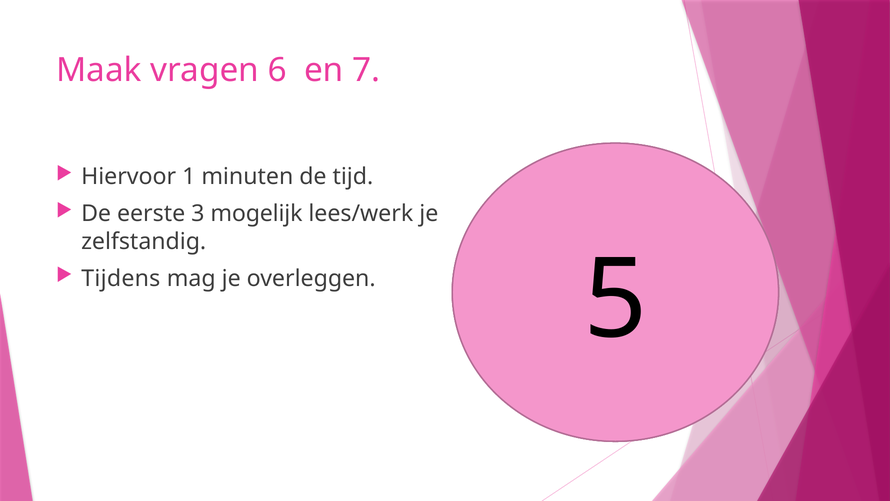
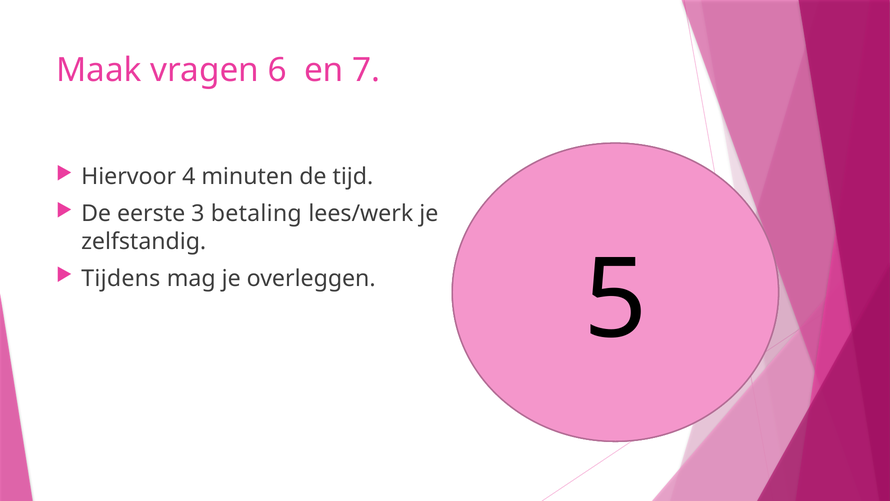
1: 1 -> 4
mogelijk: mogelijk -> betaling
